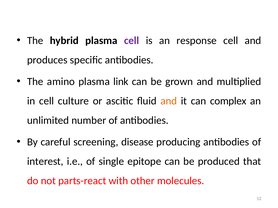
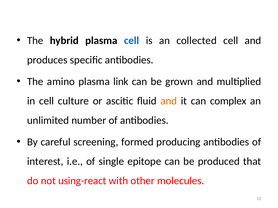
cell at (132, 41) colour: purple -> blue
response: response -> collected
disease: disease -> formed
parts-react: parts-react -> using-react
